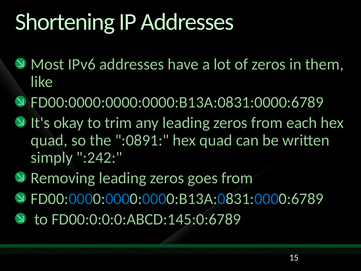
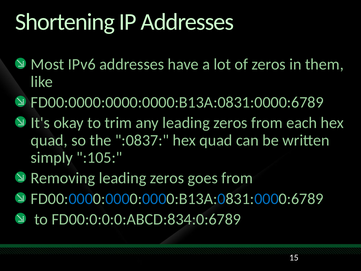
:0891: :0891 -> :0837
:242: :242 -> :105
FD00:0:0:0:ABCD:145:0:6789: FD00:0:0:0:ABCD:145:0:6789 -> FD00:0:0:0:ABCD:834:0:6789
